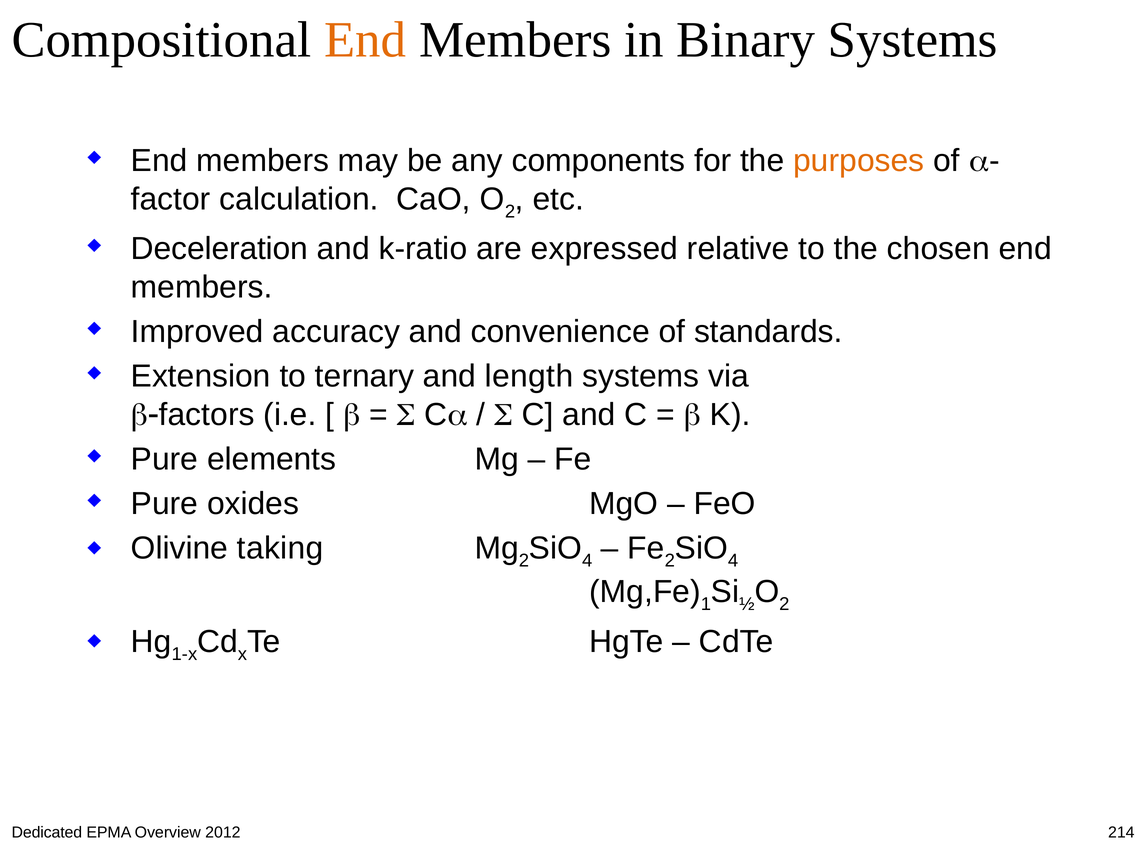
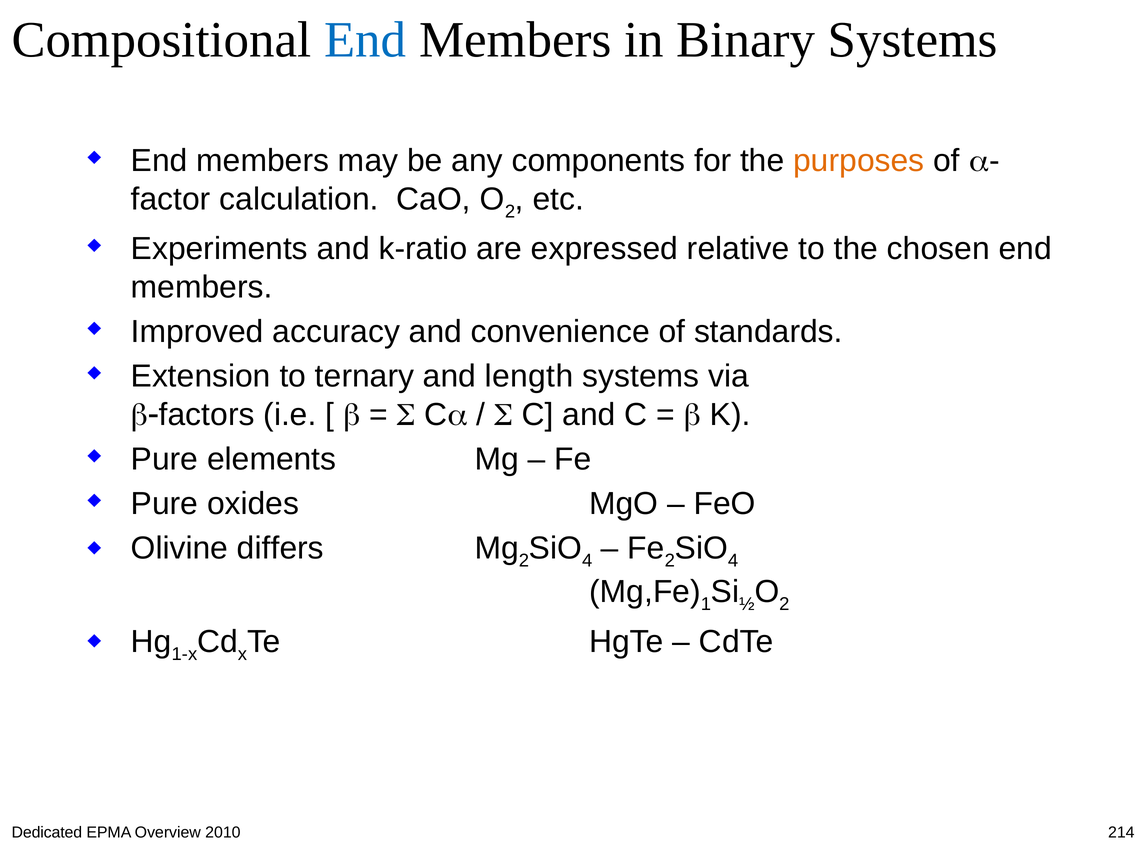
End at (365, 40) colour: orange -> blue
Deceleration: Deceleration -> Experiments
taking: taking -> differs
2012: 2012 -> 2010
